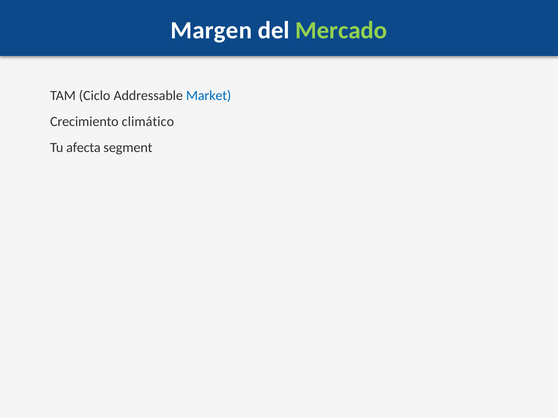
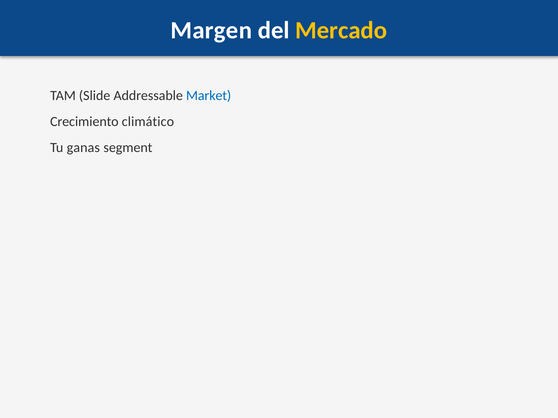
Mercado colour: light green -> yellow
Ciclo: Ciclo -> Slide
afecta: afecta -> ganas
